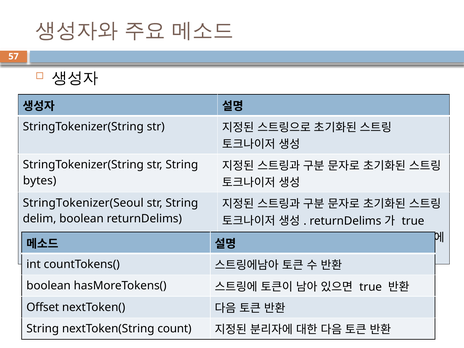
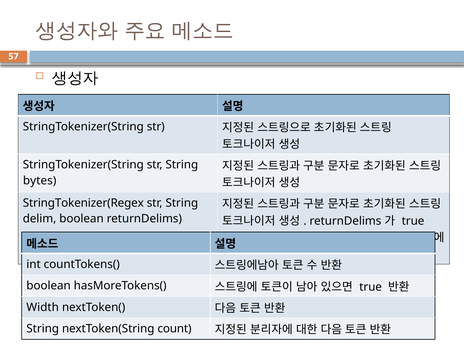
StringTokenizer(Seoul: StringTokenizer(Seoul -> StringTokenizer(Regex
Offset: Offset -> Width
